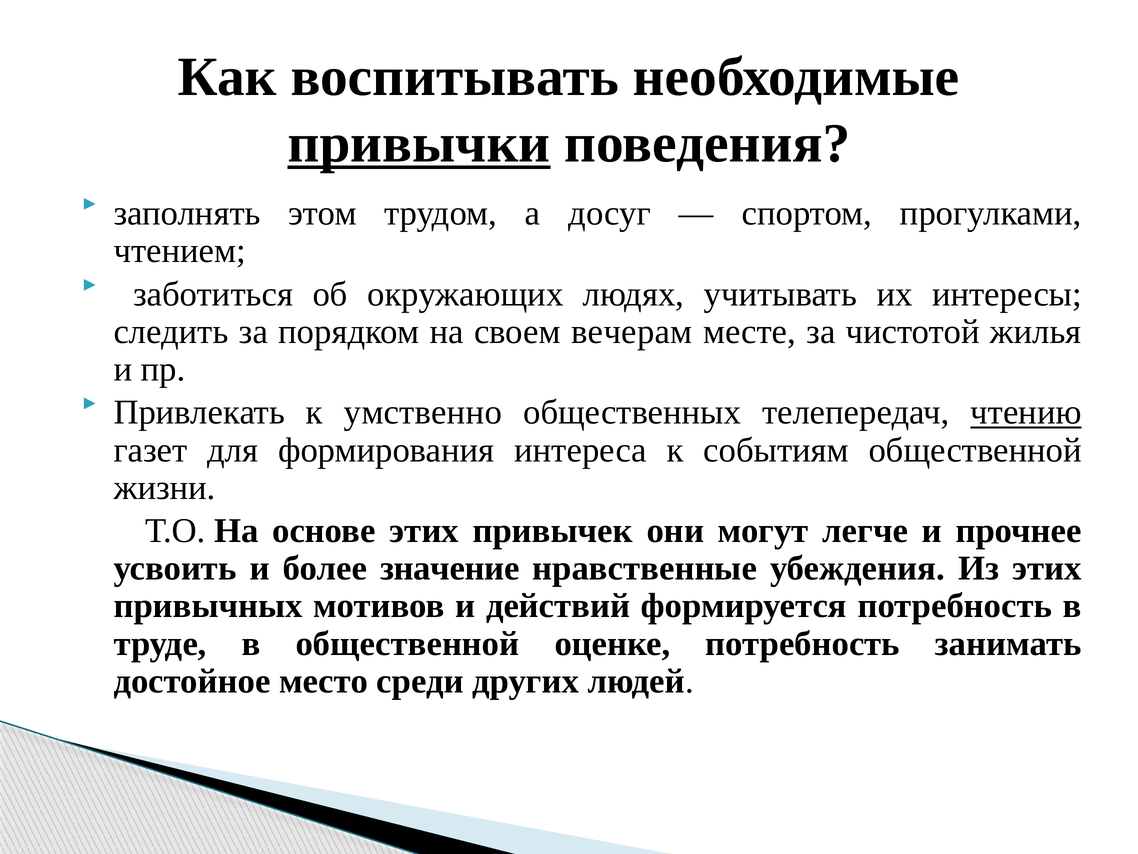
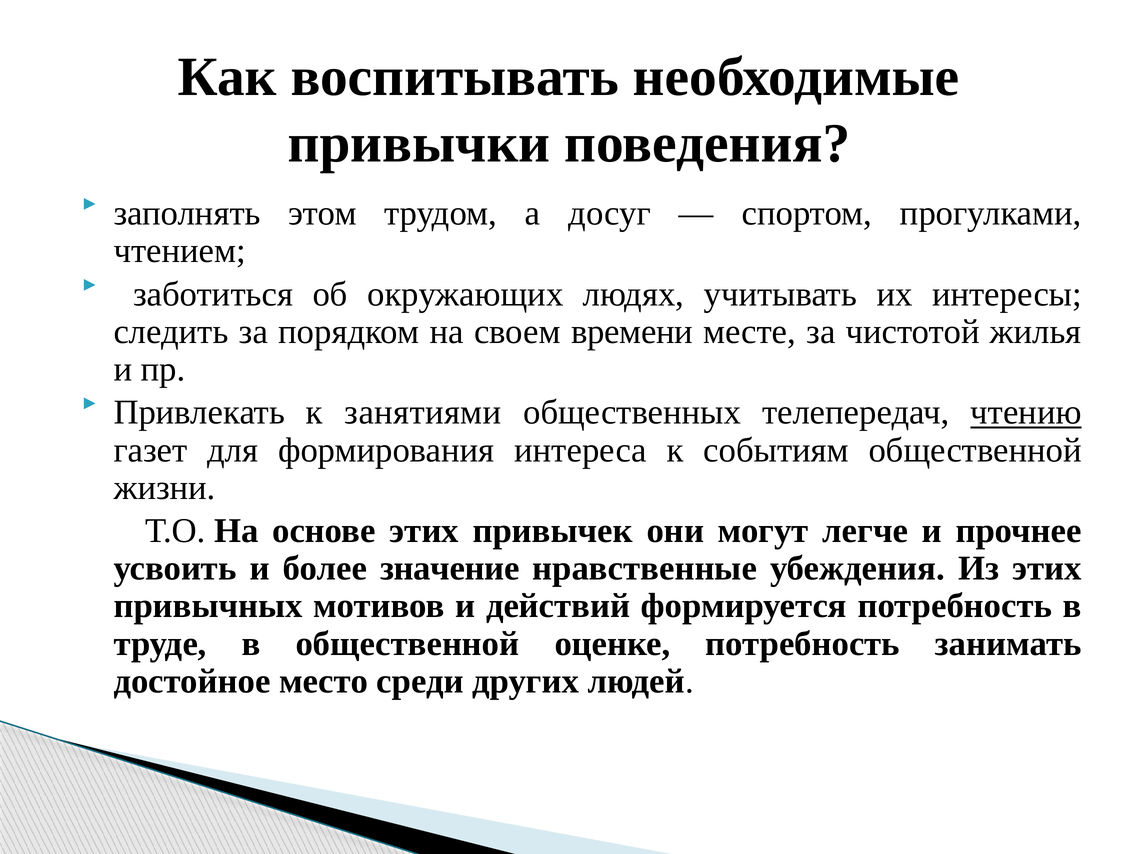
привычки underline: present -> none
вечерам: вечерам -> времени
умственно: умственно -> занятиями
